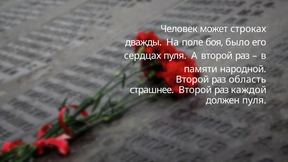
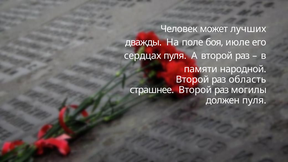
строках: строках -> лучших
было: было -> июле
каждой: каждой -> могилы
